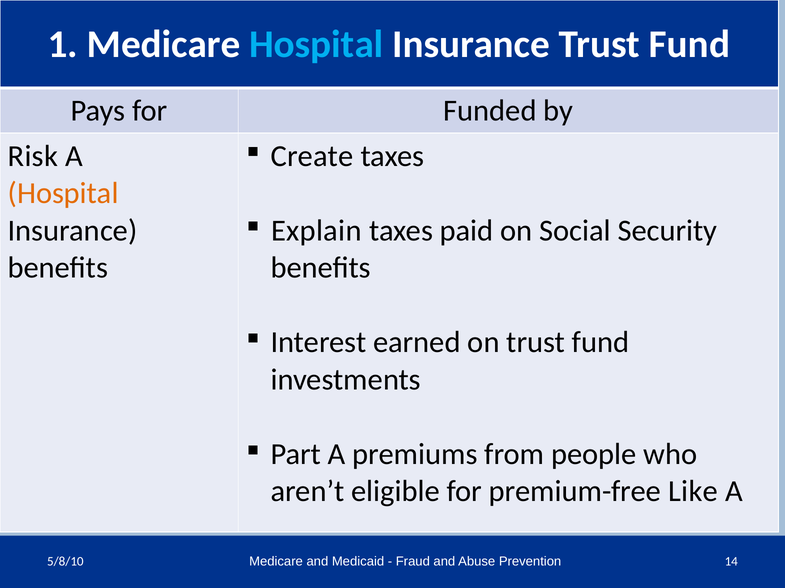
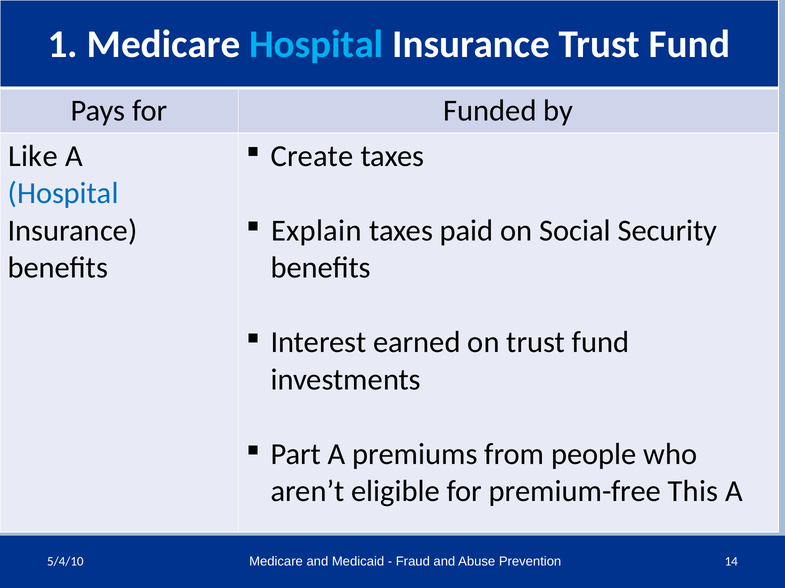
Risk: Risk -> Like
Hospital at (63, 194) colour: orange -> blue
Like: Like -> This
5/8/10: 5/8/10 -> 5/4/10
